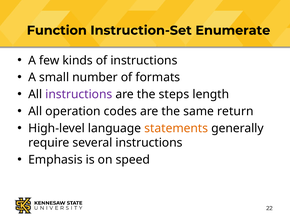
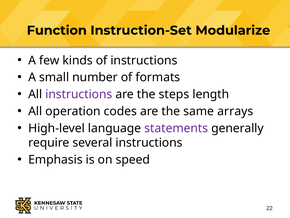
Enumerate: Enumerate -> Modularize
return: return -> arrays
statements colour: orange -> purple
